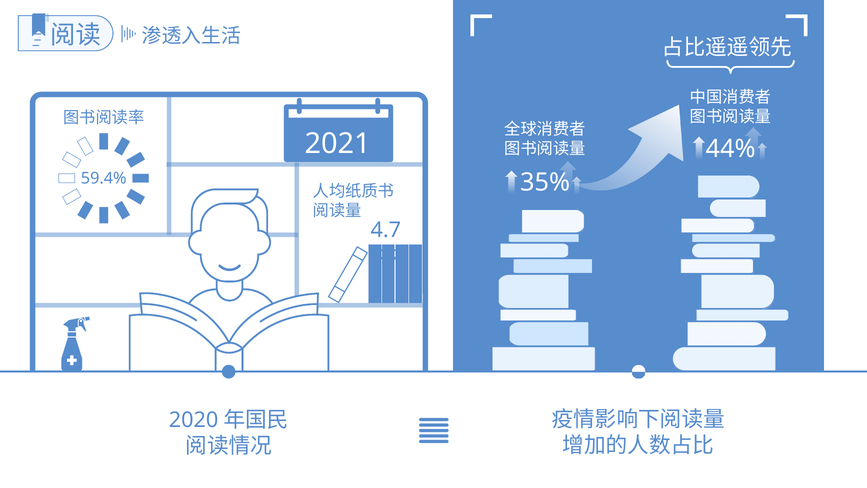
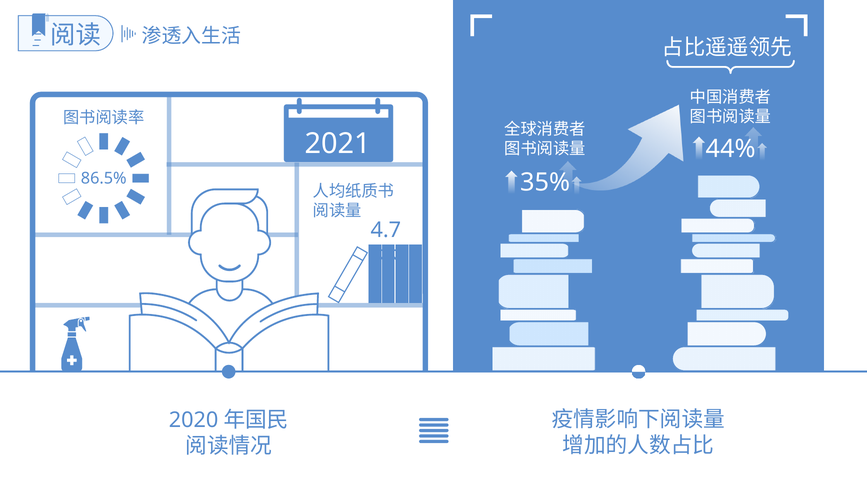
59.4%: 59.4% -> 86.5%
